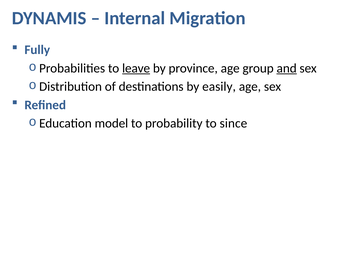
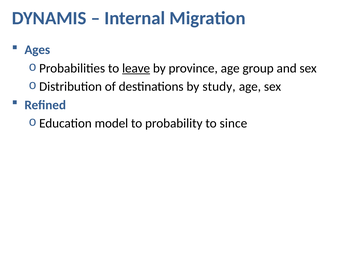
Fully: Fully -> Ages
and underline: present -> none
easily: easily -> study
